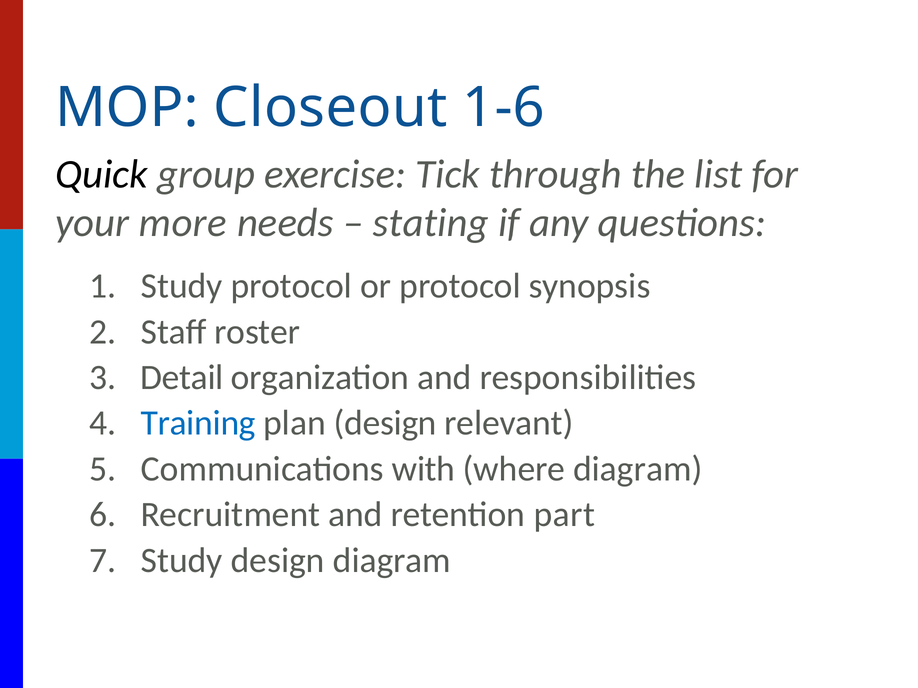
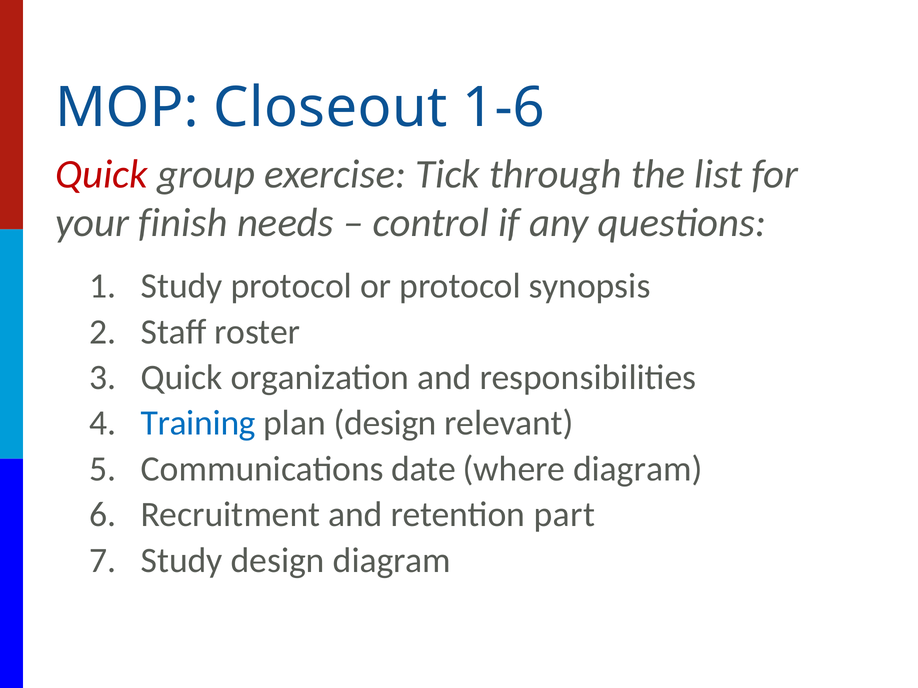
Quick at (102, 174) colour: black -> red
more: more -> finish
stating: stating -> control
Detail at (182, 378): Detail -> Quick
with: with -> date
